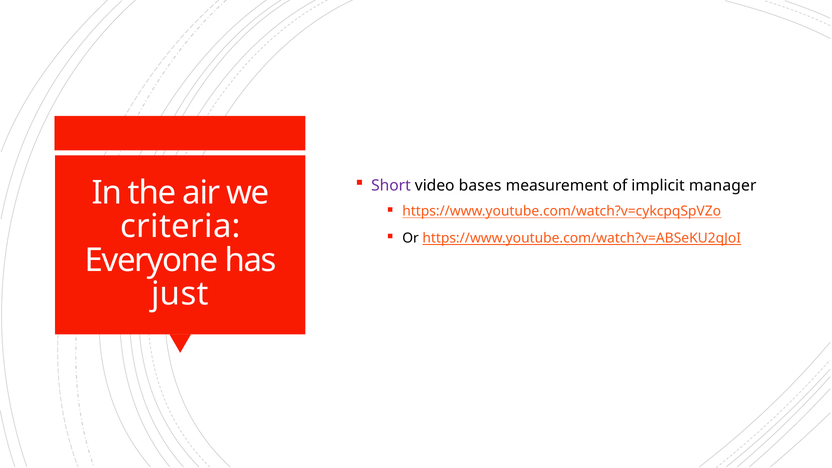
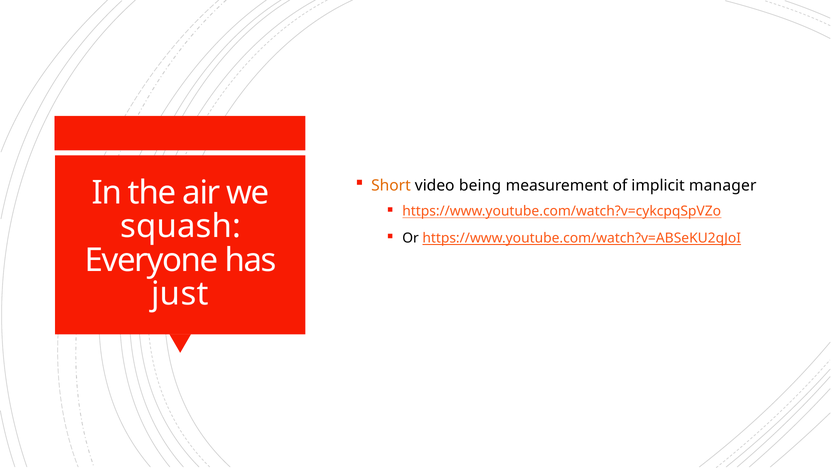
Short colour: purple -> orange
bases: bases -> being
criteria: criteria -> squash
